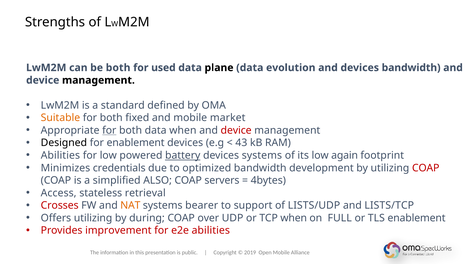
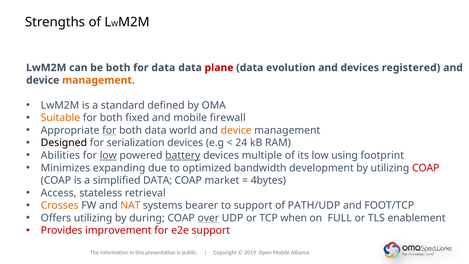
for used: used -> data
plane colour: black -> red
devices bandwidth: bandwidth -> registered
management at (98, 80) colour: black -> orange
market: market -> firewall
data when: when -> world
device at (236, 130) colour: red -> orange
for enablement: enablement -> serialization
43: 43 -> 24
low at (108, 155) underline: none -> present
devices systems: systems -> multiple
again: again -> using
credentials: credentials -> expanding
simplified ALSO: ALSO -> DATA
servers: servers -> market
Crosses colour: red -> orange
LISTS/UDP: LISTS/UDP -> PATH/UDP
LISTS/TCP: LISTS/TCP -> FOOT/TCP
over underline: none -> present
e2e abilities: abilities -> support
